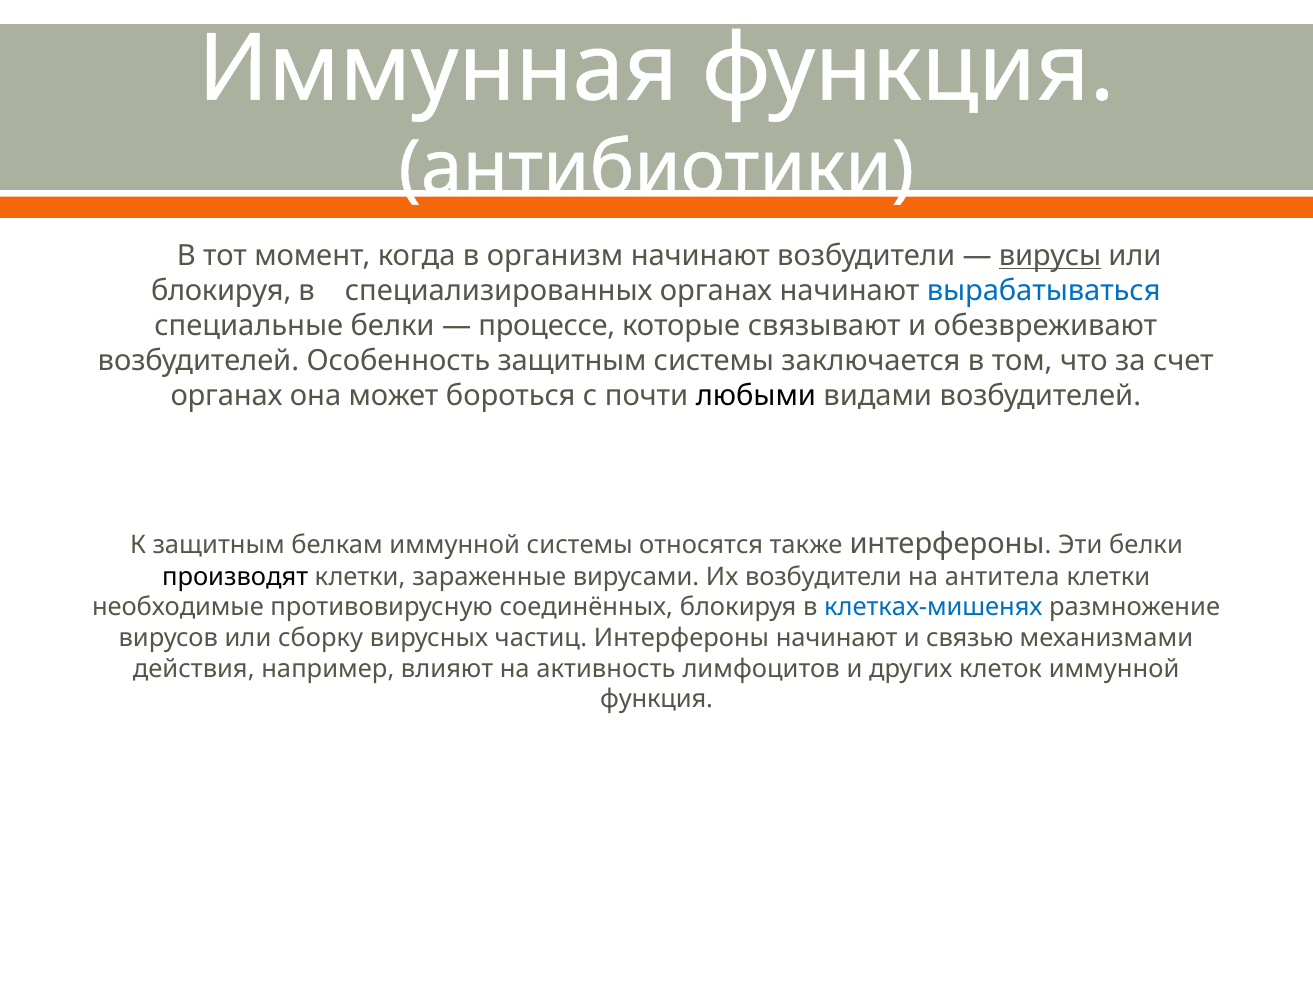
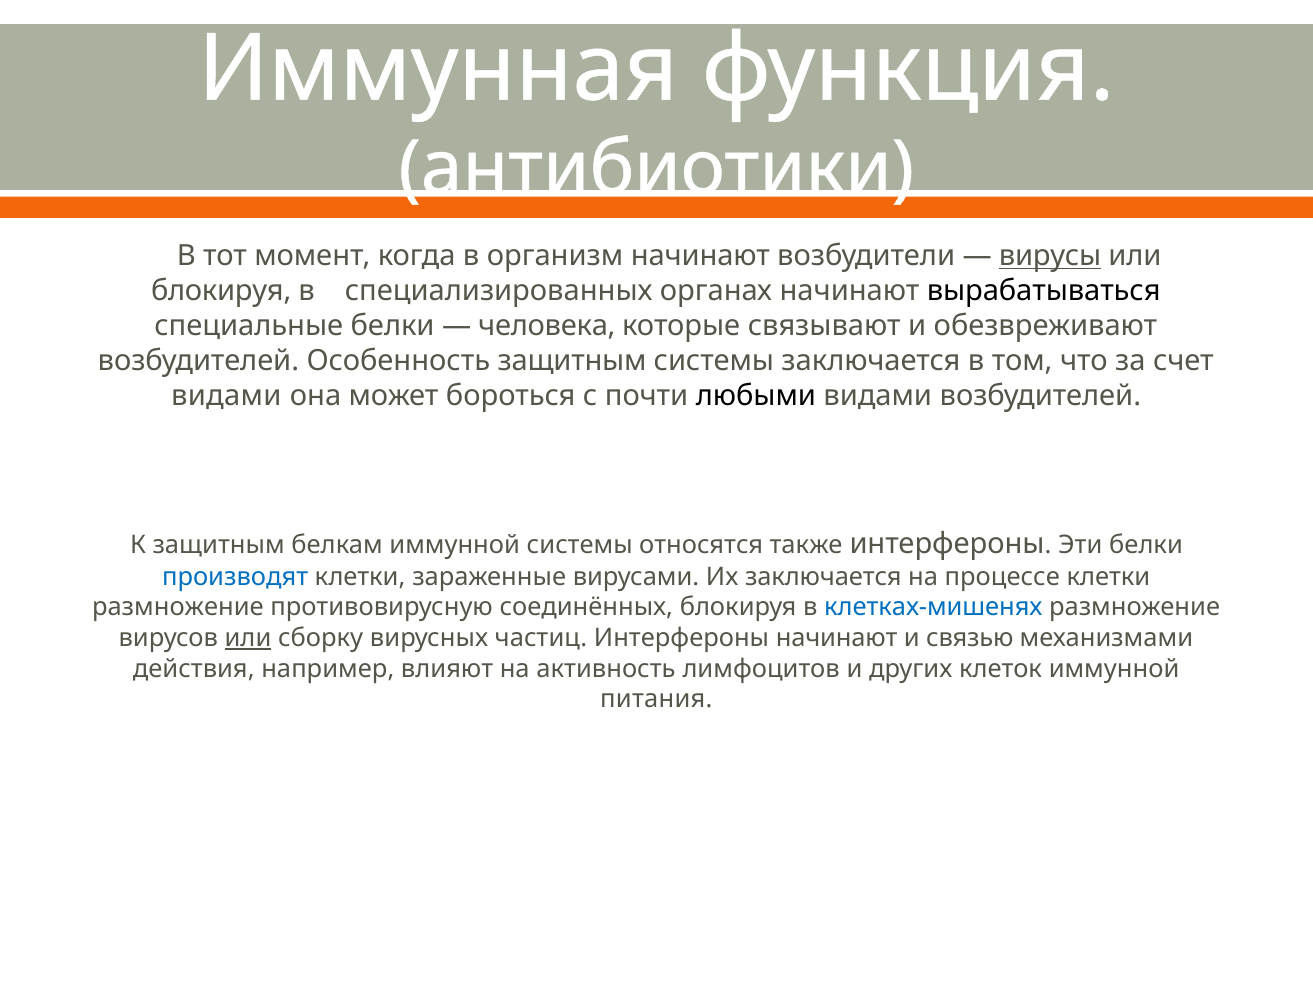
вырабатываться colour: blue -> black
процессе: процессе -> человека
органах at (227, 396): органах -> видами
производят colour: black -> blue
Их возбудители: возбудители -> заключается
антитела: антитела -> процессе
необходимые at (178, 607): необходимые -> размножение
или at (248, 638) underline: none -> present
функция at (657, 699): функция -> питания
